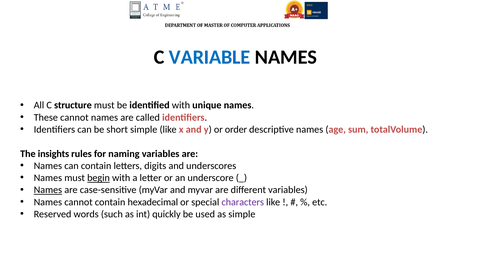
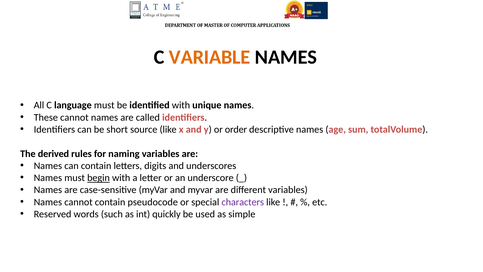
VARIABLE colour: blue -> orange
structure: structure -> language
short simple: simple -> source
insights: insights -> derived
Names at (48, 190) underline: present -> none
hexadecimal: hexadecimal -> pseudocode
